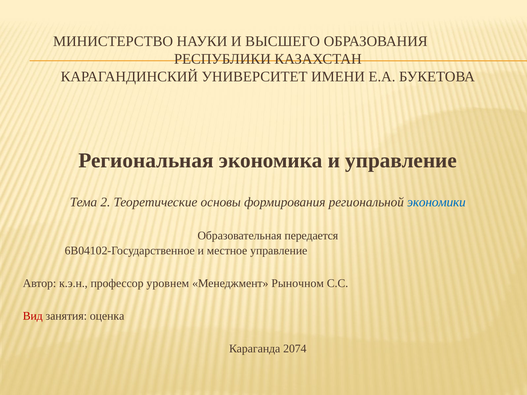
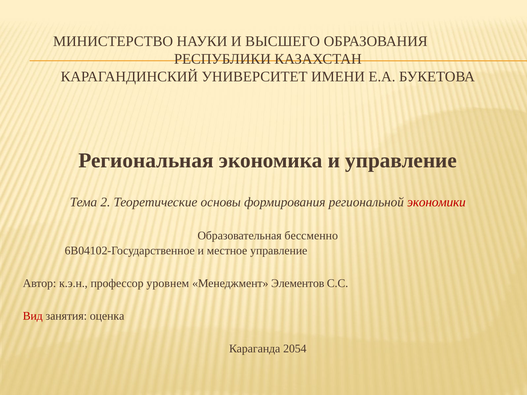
экономики colour: blue -> red
передается: передается -> бессменно
Рыночном: Рыночном -> Элементов
2074: 2074 -> 2054
